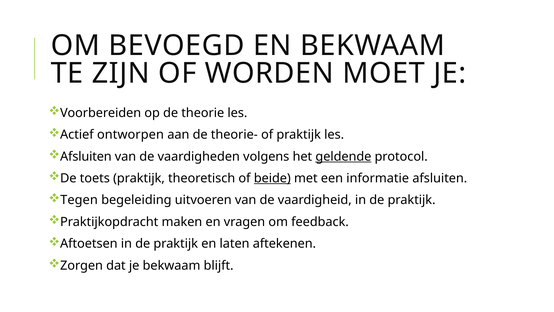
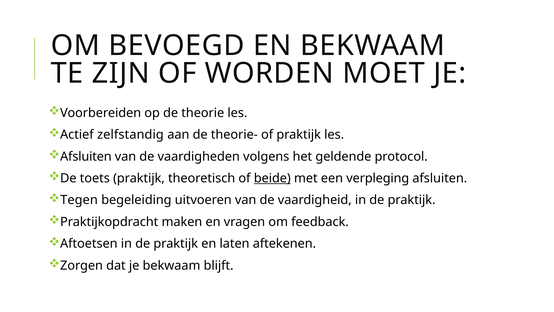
ontworpen: ontworpen -> zelfstandig
geldende underline: present -> none
informatie: informatie -> verpleging
